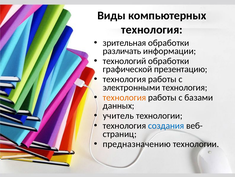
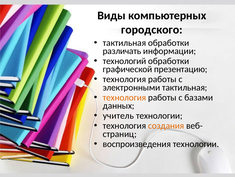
технология at (152, 30): технология -> городского
зрительная at (124, 43): зрительная -> тактильная
электронными технология: технология -> тактильная
создания colour: blue -> orange
предназначению: предназначению -> воспроизведения
